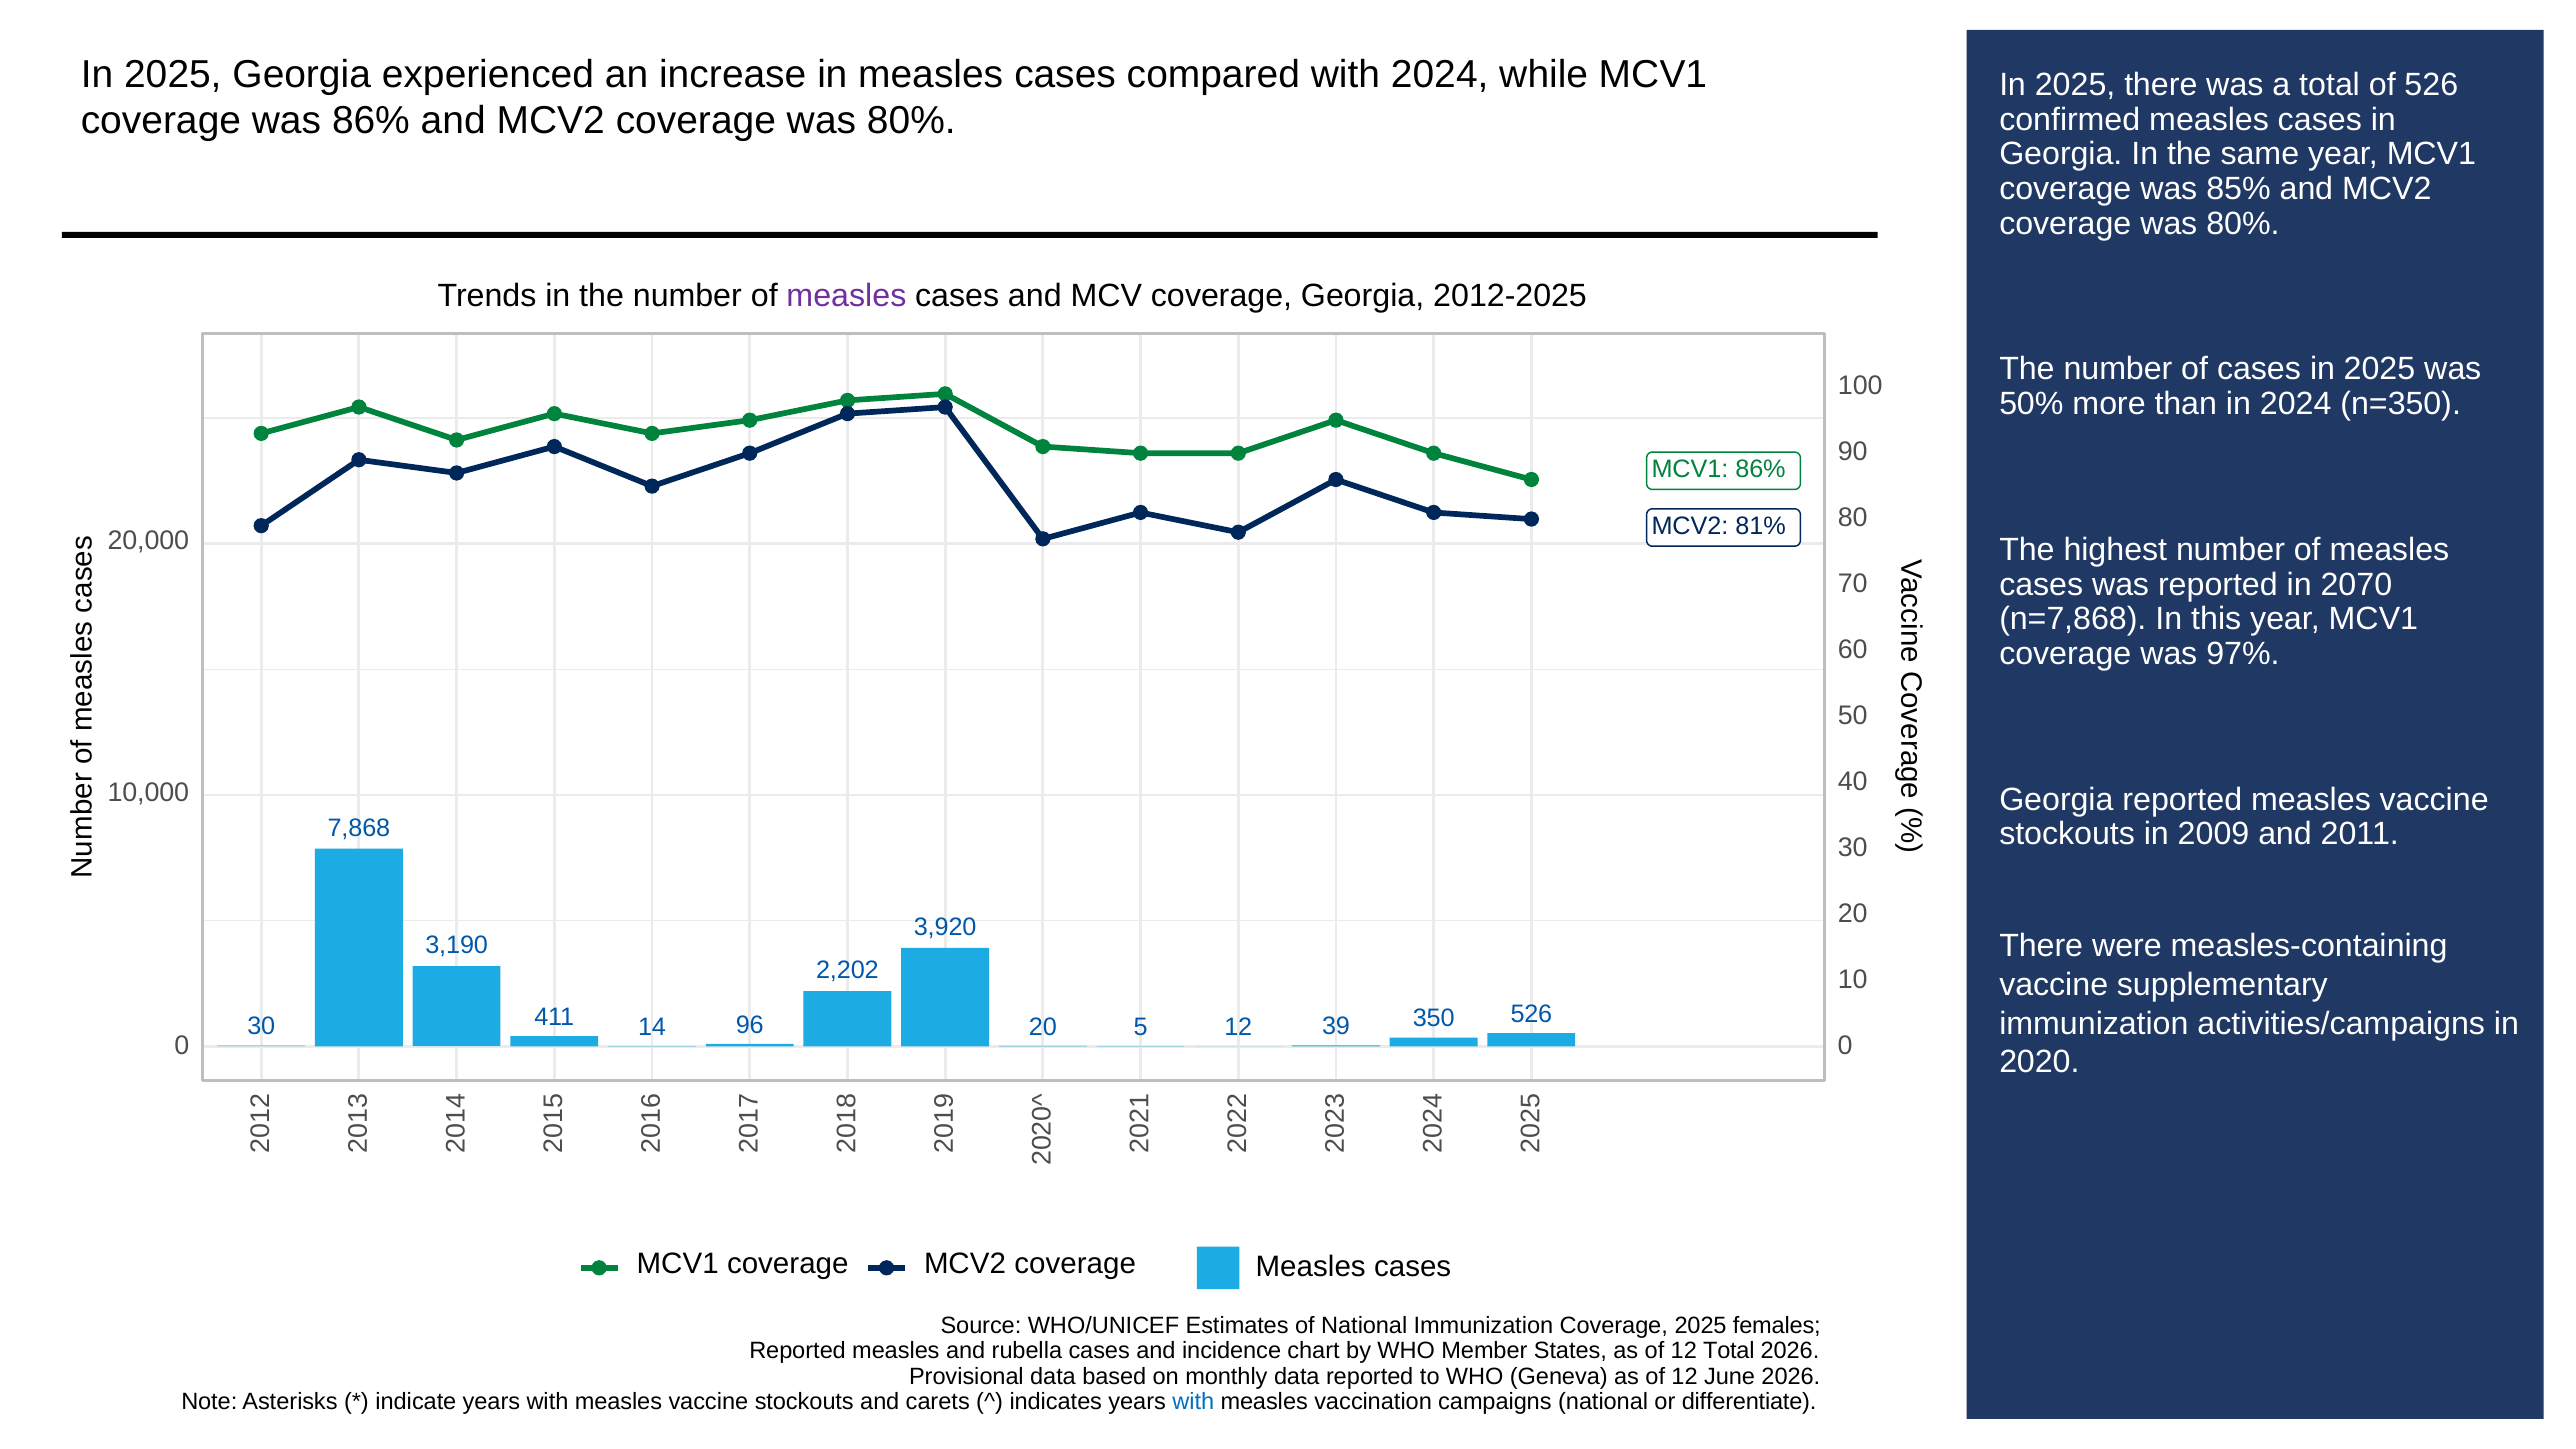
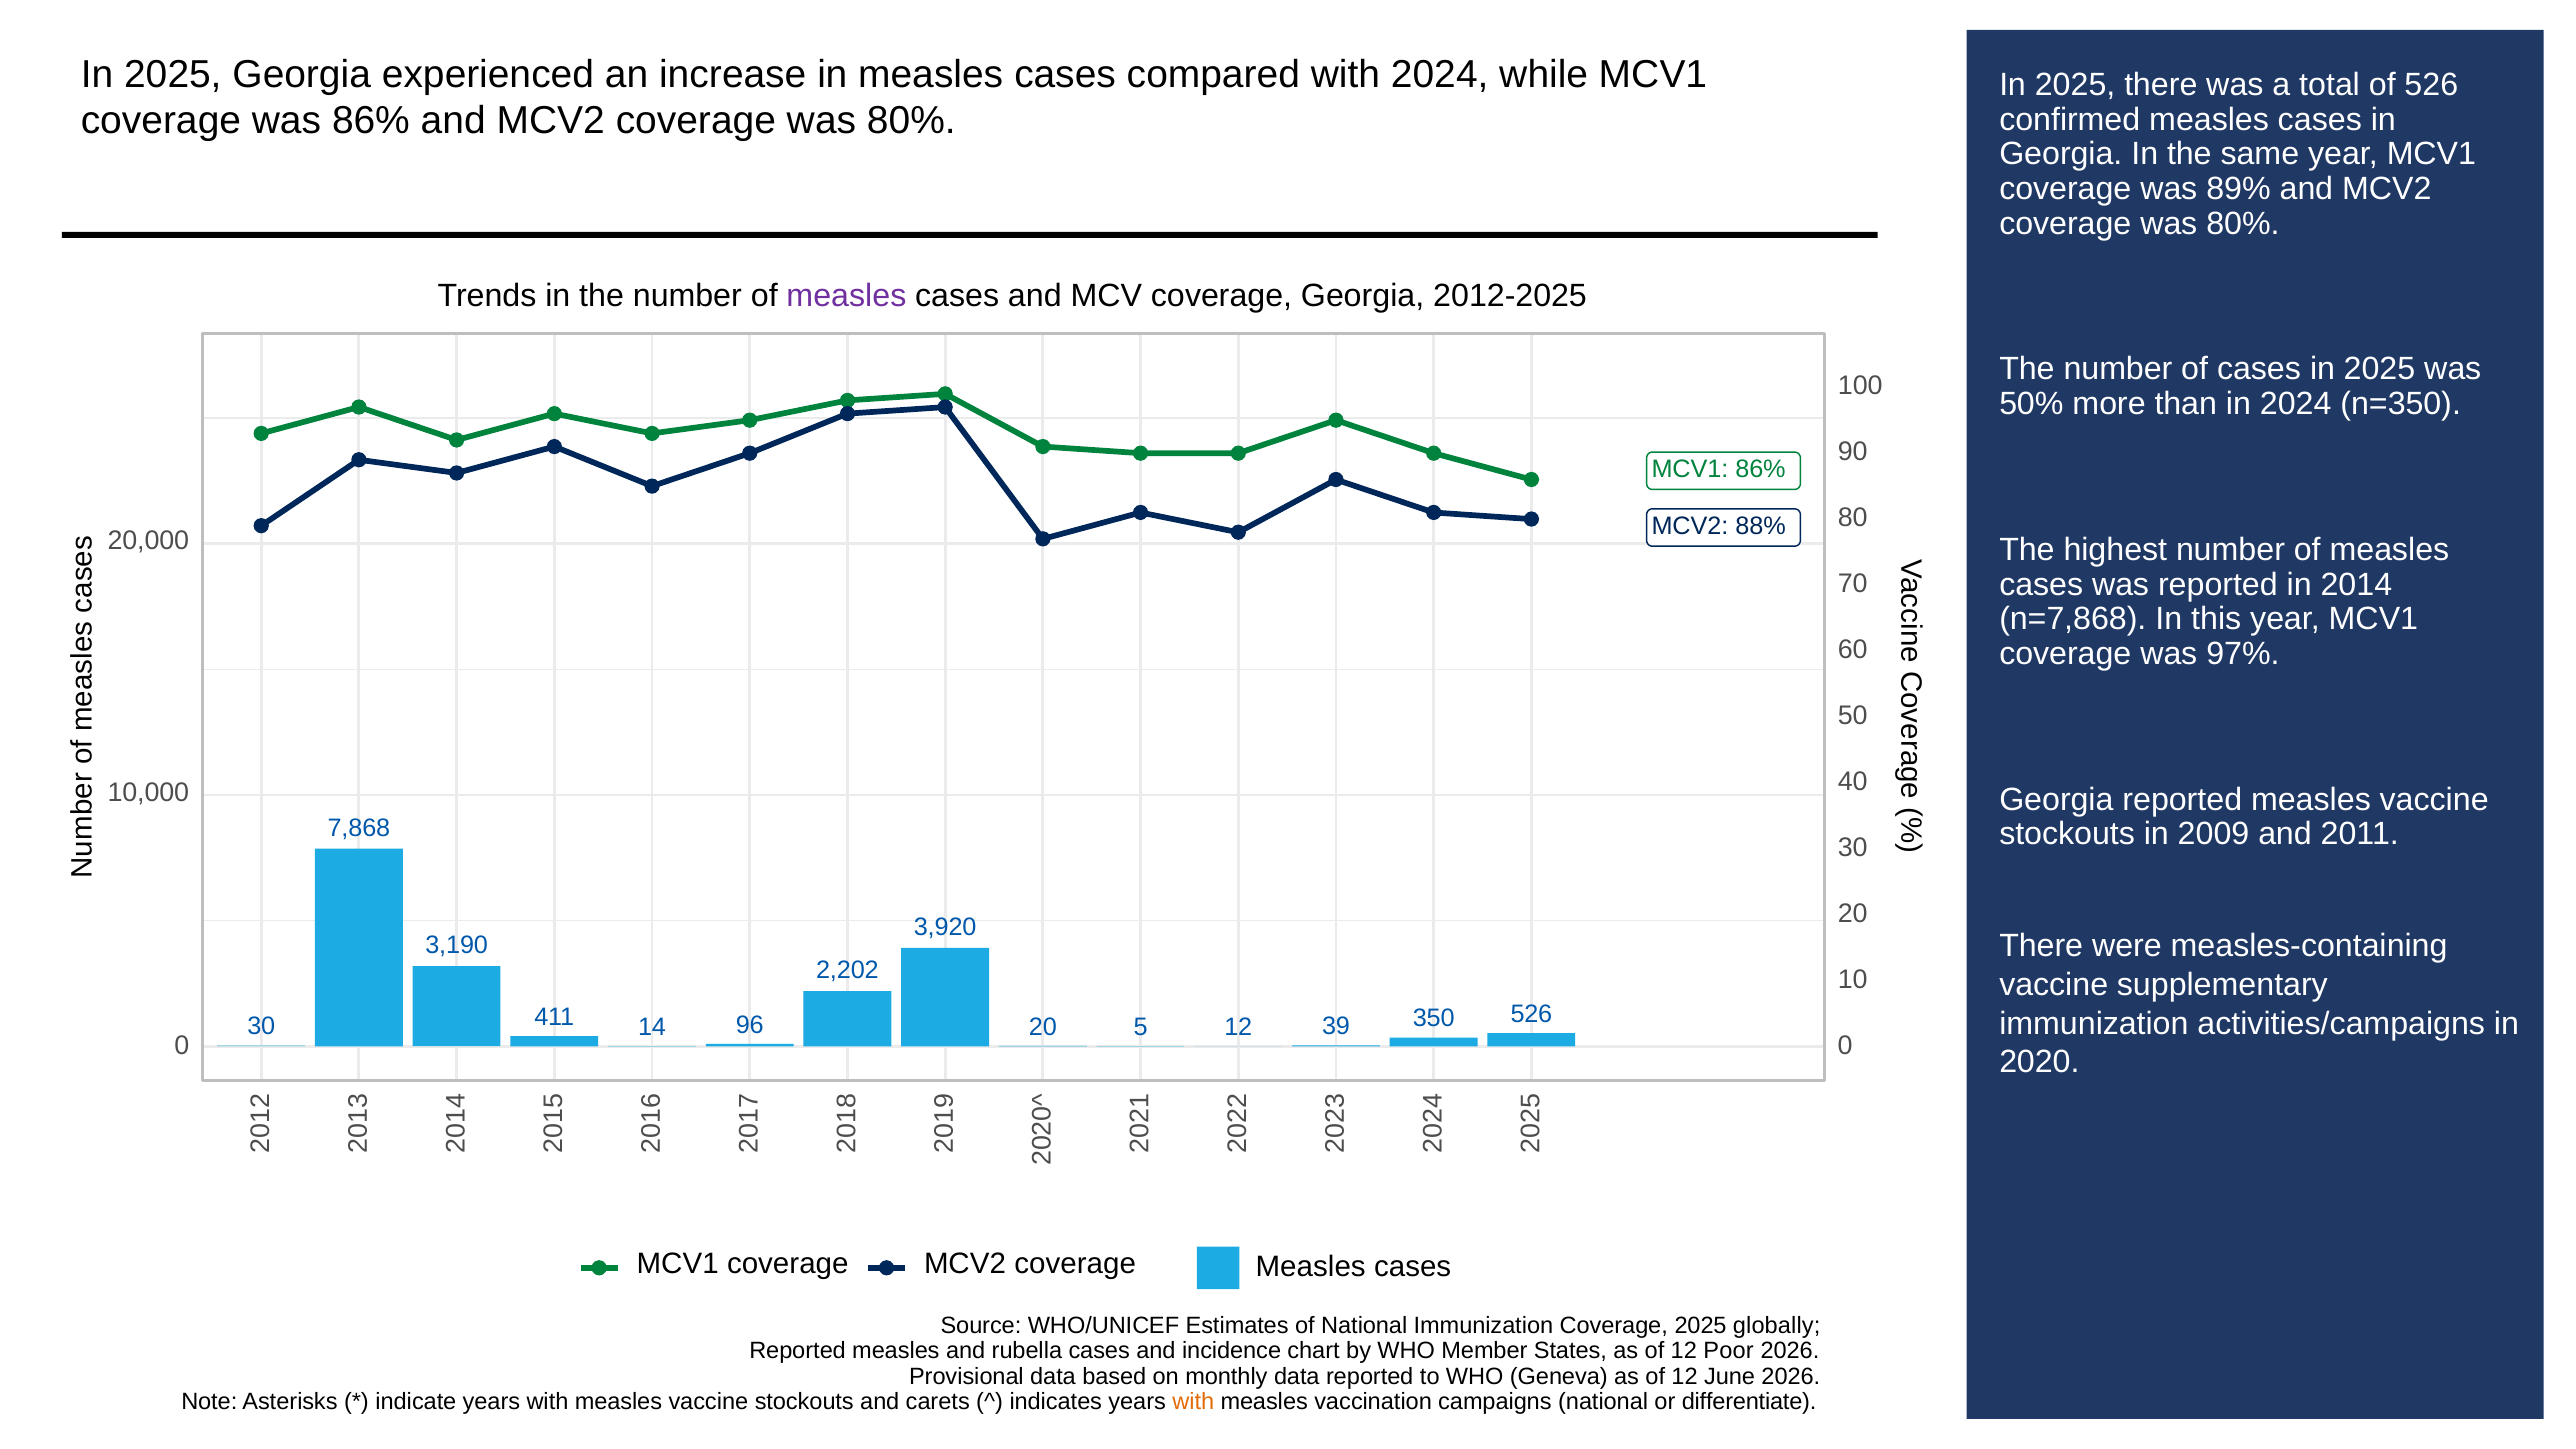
85%: 85% -> 89%
81%: 81% -> 88%
2070: 2070 -> 2014
females: females -> globally
12 Total: Total -> Poor
with at (1193, 1402) colour: blue -> orange
